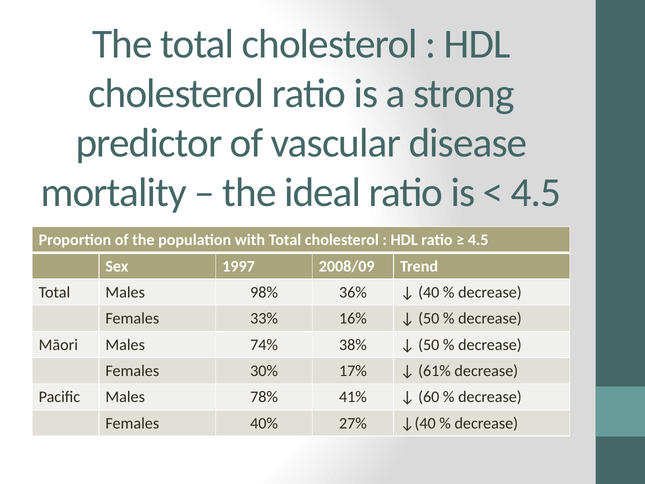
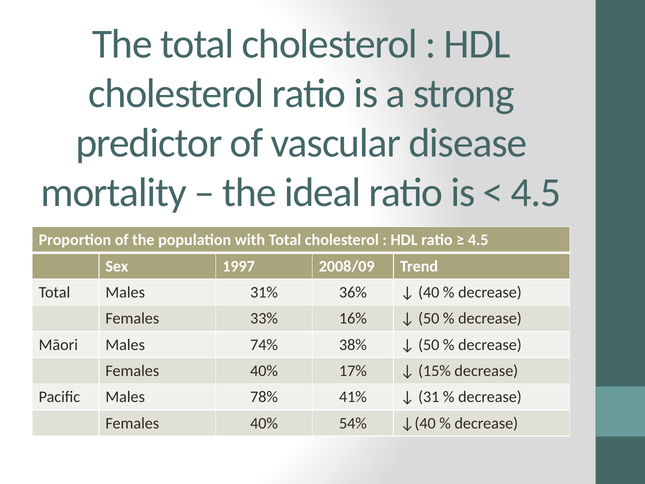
98%: 98% -> 31%
30% at (264, 371): 30% -> 40%
61%: 61% -> 15%
60: 60 -> 31
27%: 27% -> 54%
